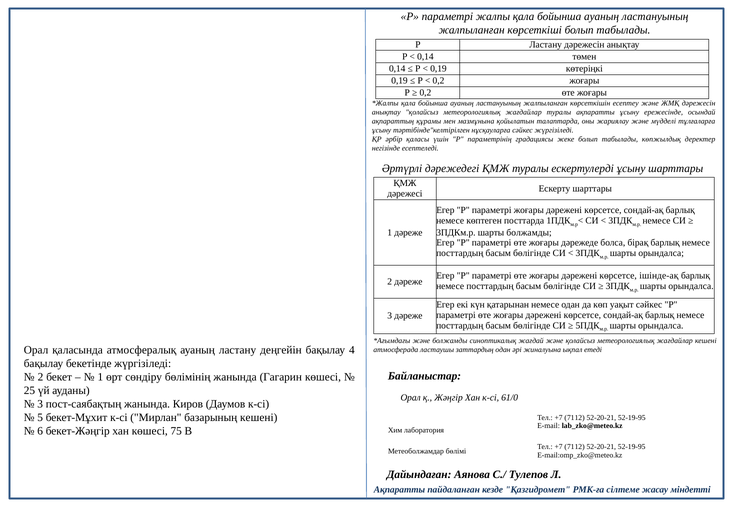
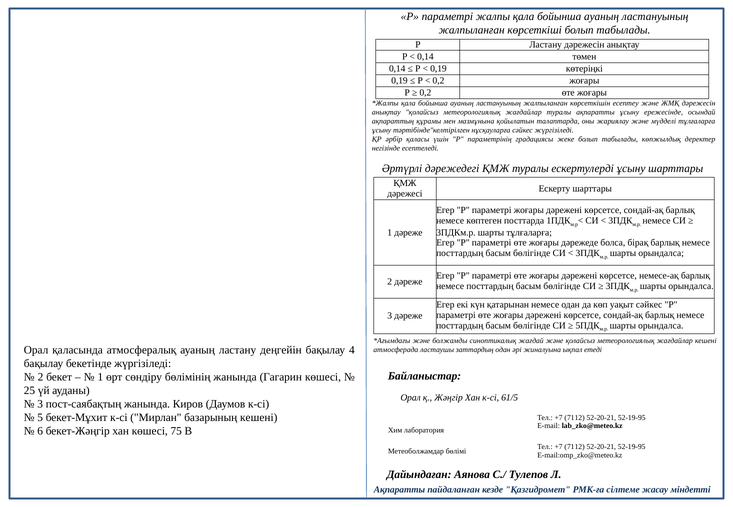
шарты болжамды: болжамды -> тұлғаларға
ішінде-ақ: ішінде-ақ -> немесе-ақ
61/0: 61/0 -> 61/5
